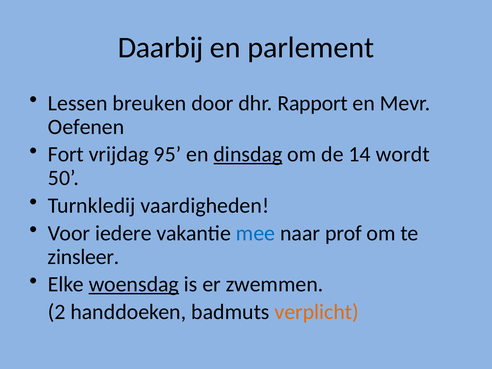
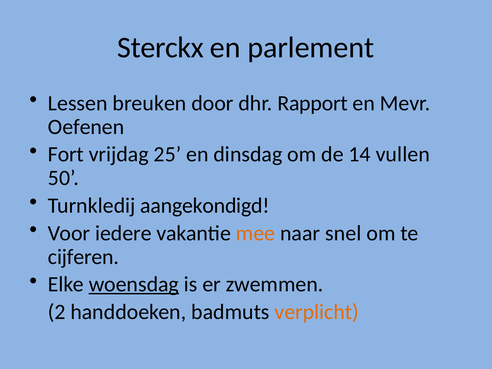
Daarbij: Daarbij -> Sterckx
95: 95 -> 25
dinsdag underline: present -> none
wordt: wordt -> vullen
vaardigheden: vaardigheden -> aangekondigd
mee colour: blue -> orange
prof: prof -> snel
zinsleer: zinsleer -> cijferen
